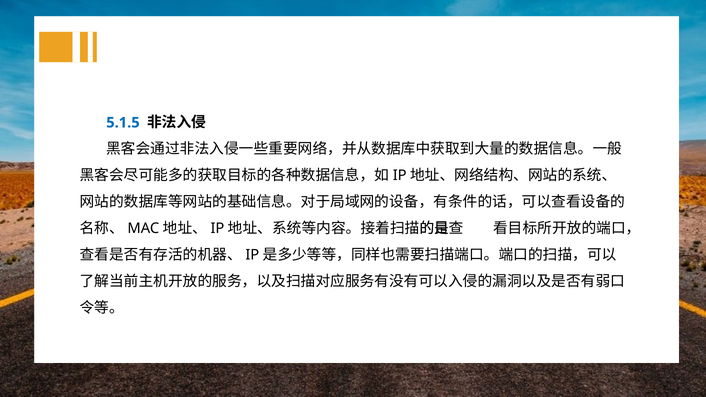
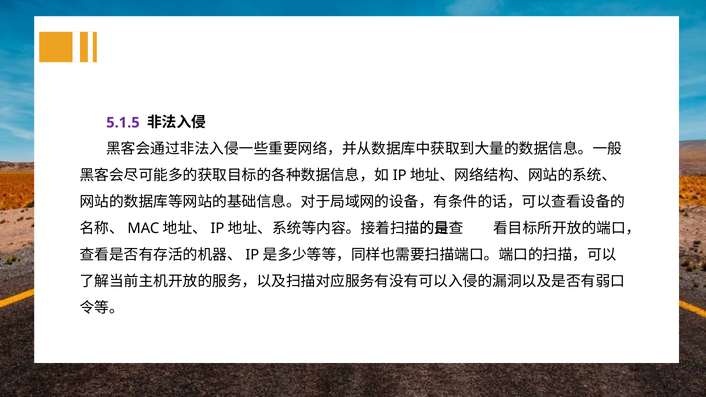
5.1.5 colour: blue -> purple
